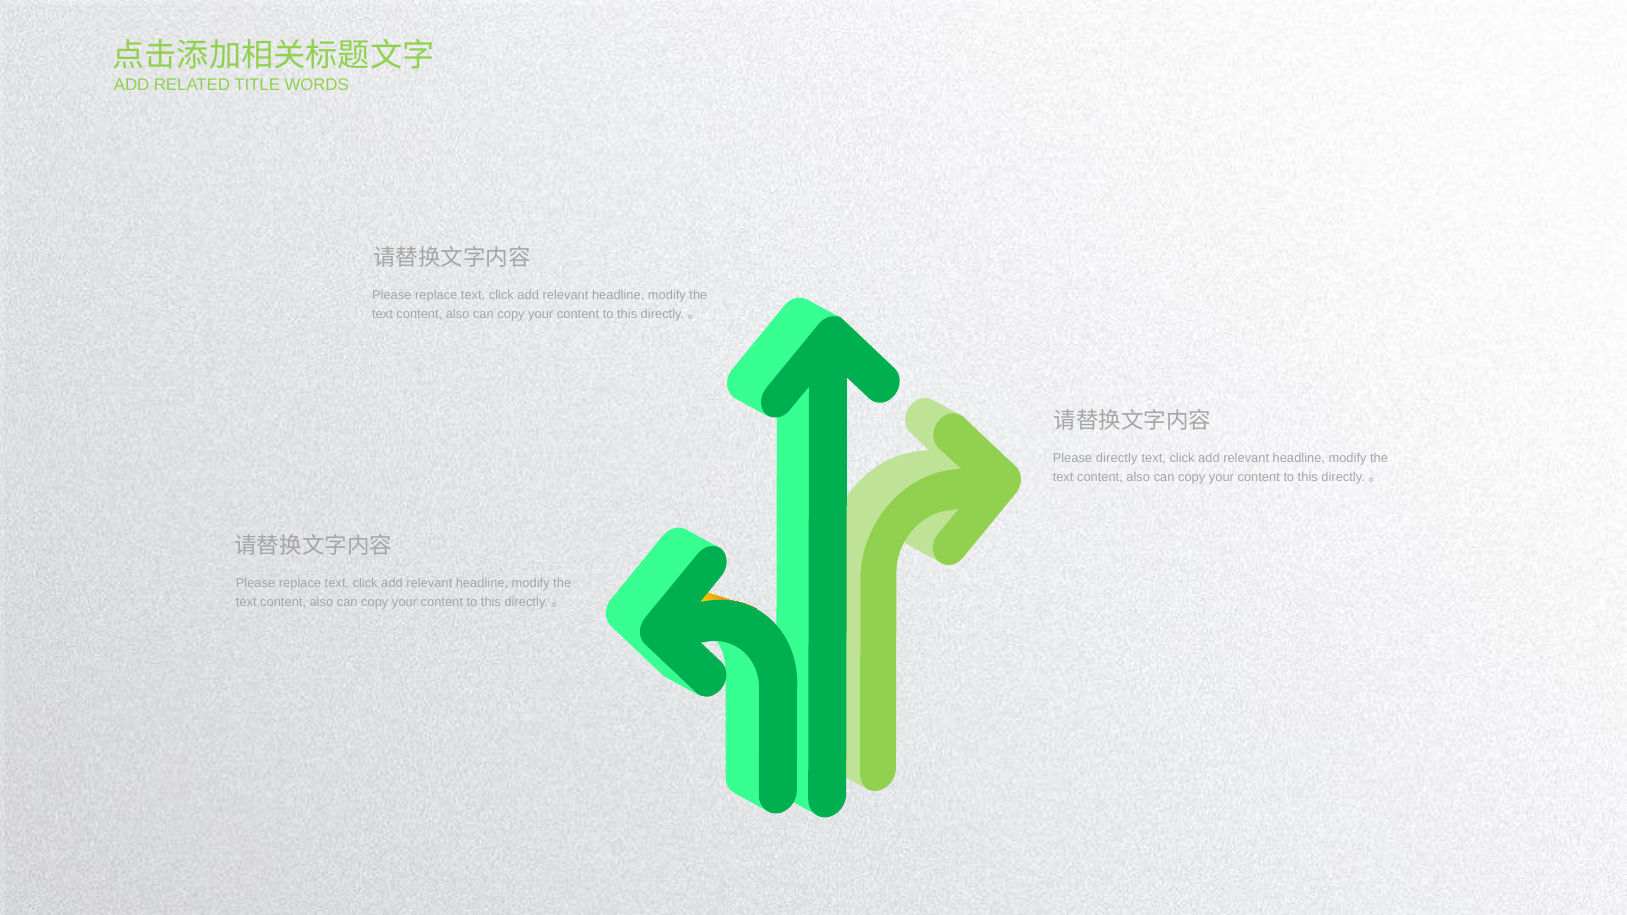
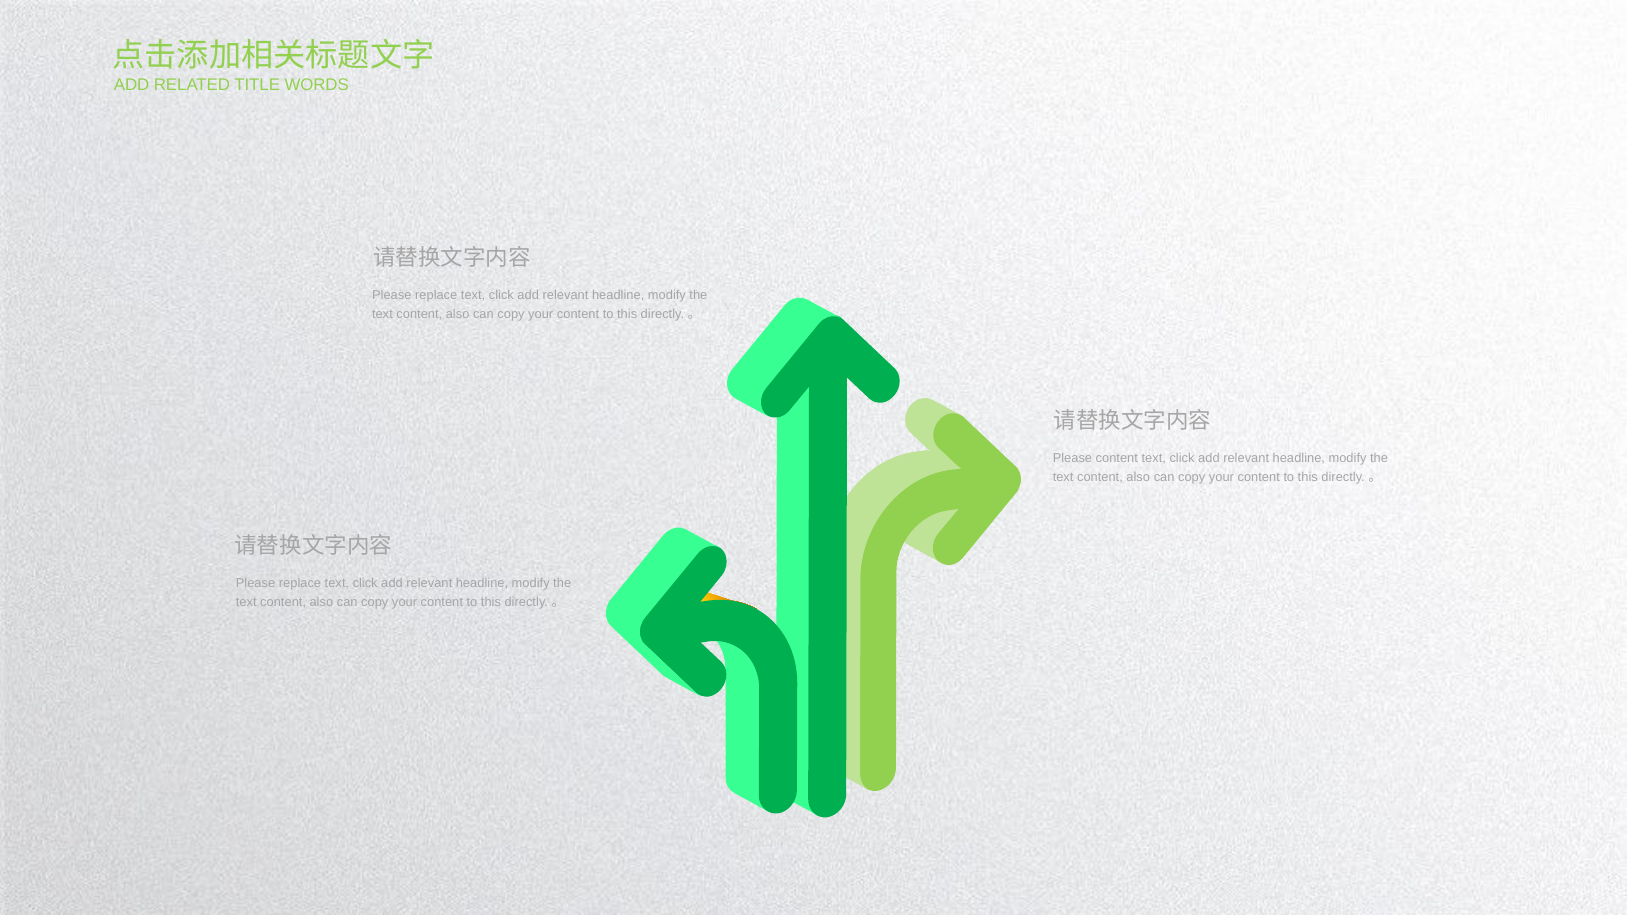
Please directly: directly -> content
